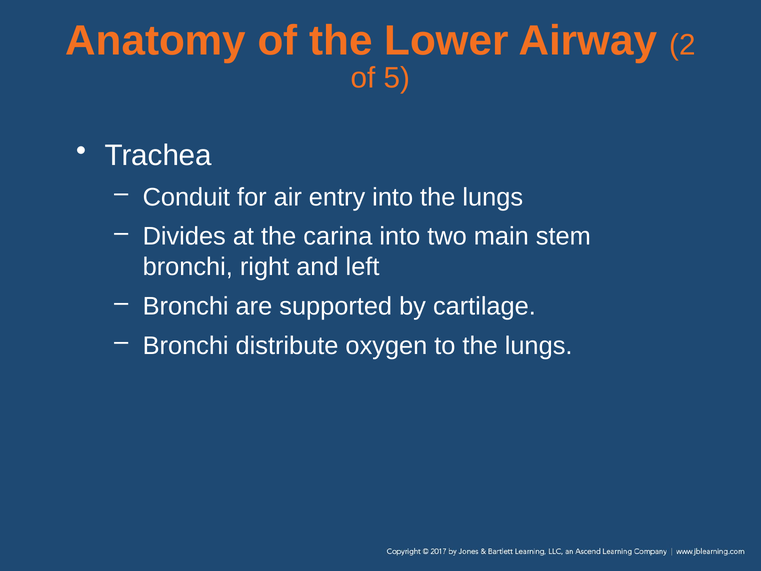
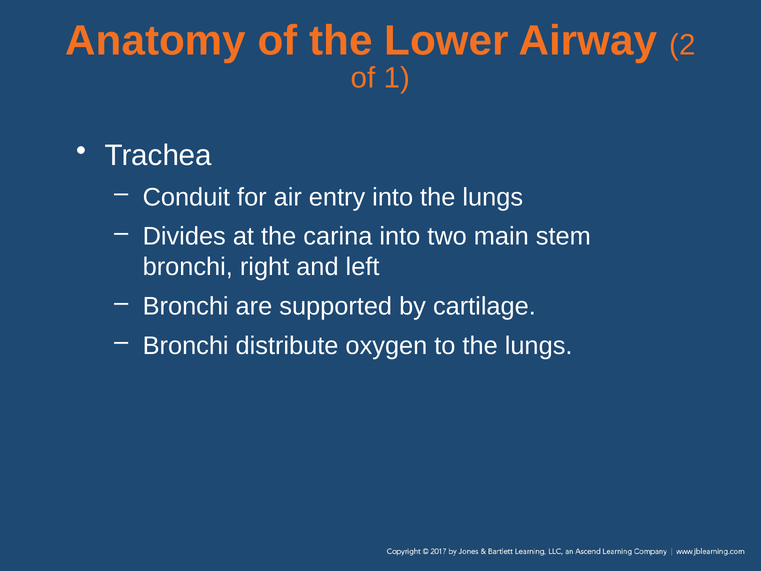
5: 5 -> 1
